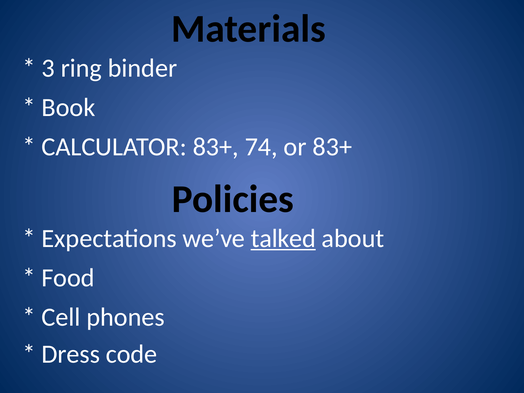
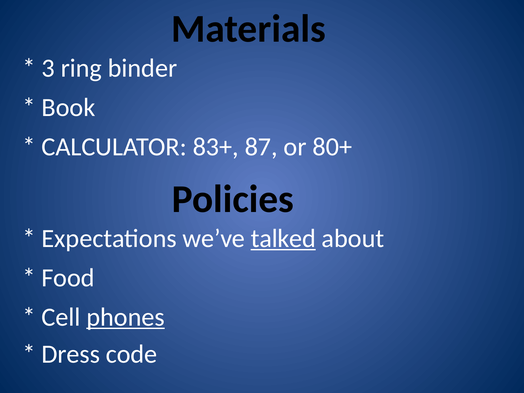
74: 74 -> 87
or 83+: 83+ -> 80+
phones underline: none -> present
